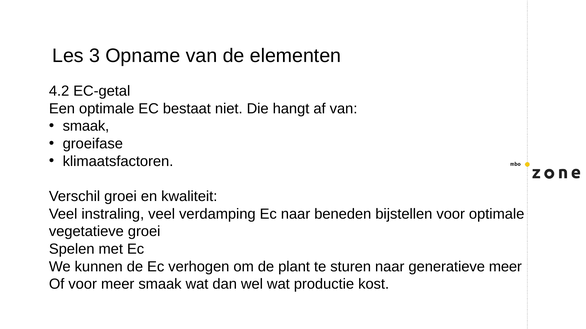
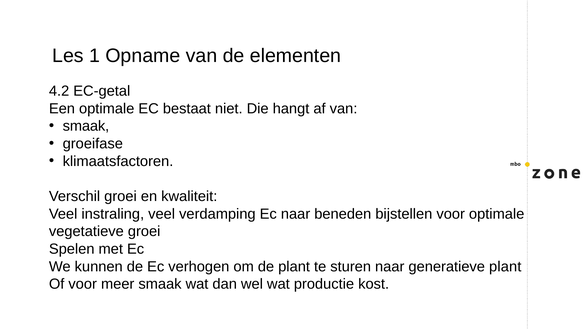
3: 3 -> 1
generatieve meer: meer -> plant
